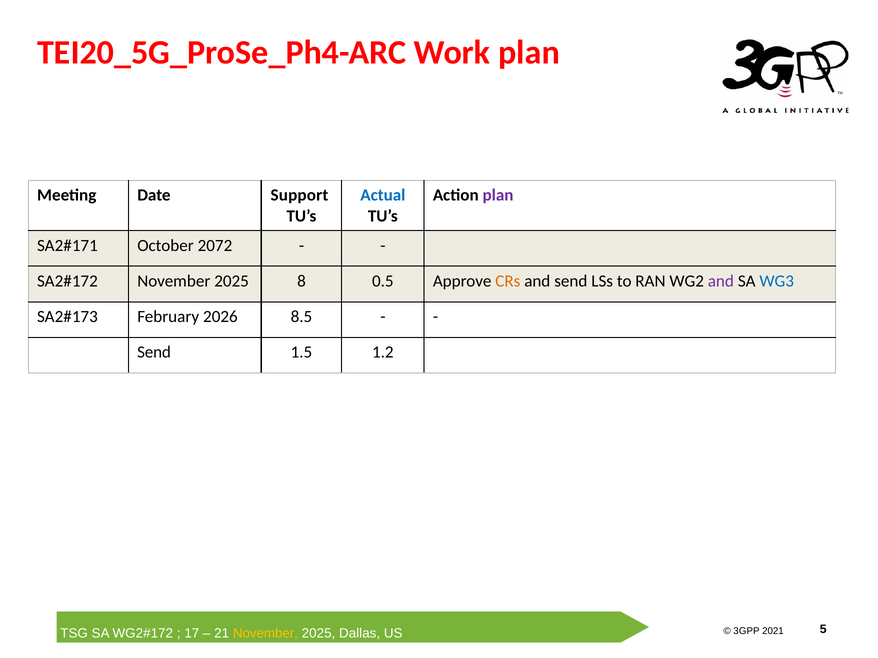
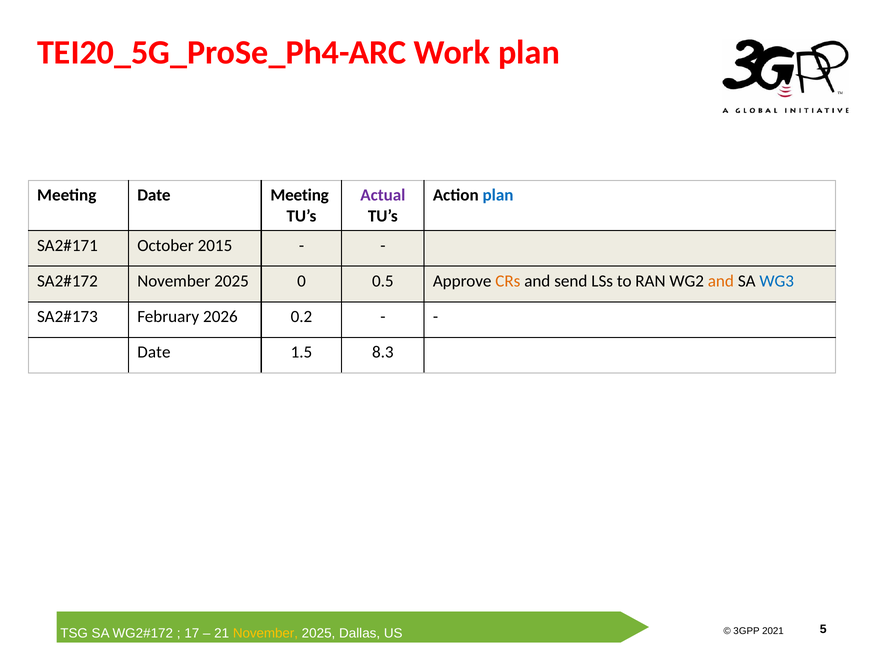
Date Support: Support -> Meeting
Actual colour: blue -> purple
plan at (498, 195) colour: purple -> blue
2072: 2072 -> 2015
8: 8 -> 0
and at (721, 281) colour: purple -> orange
8.5: 8.5 -> 0.2
Send at (154, 353): Send -> Date
1.2: 1.2 -> 8.3
